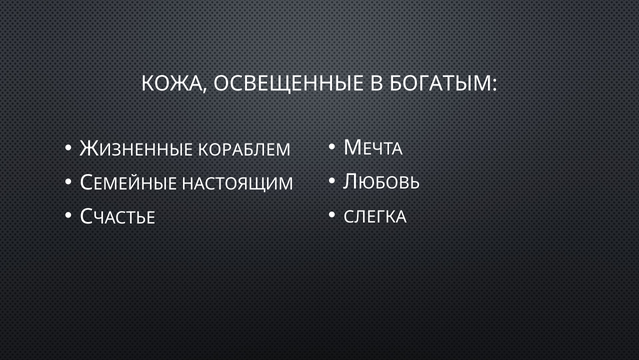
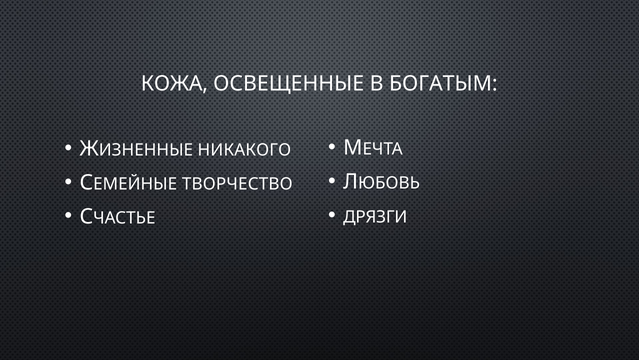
КОРАБЛЕМ: КОРАБЛЕМ -> НИКАКОГО
НАСТОЯЩИМ: НАСТОЯЩИМ -> ТВОРЧЕСТВО
СЛЕГКА: СЛЕГКА -> ДРЯЗГИ
